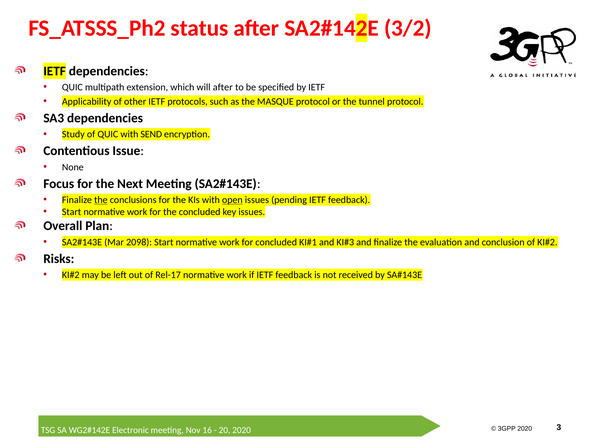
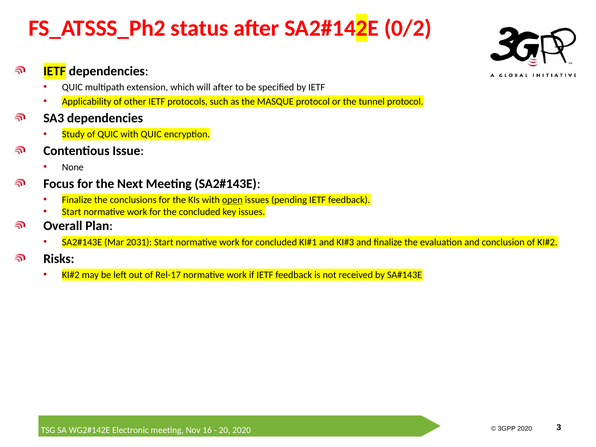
3/2: 3/2 -> 0/2
with SEND: SEND -> QUIC
the at (101, 200) underline: present -> none
2098: 2098 -> 2031
